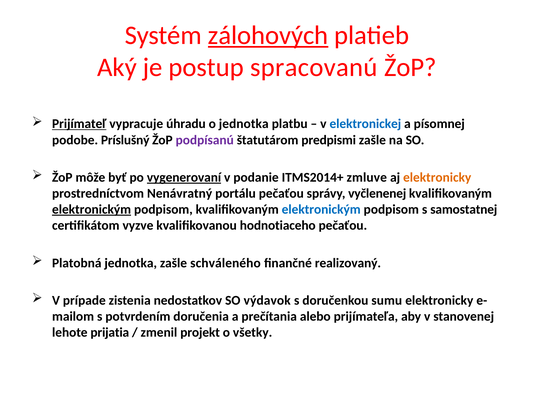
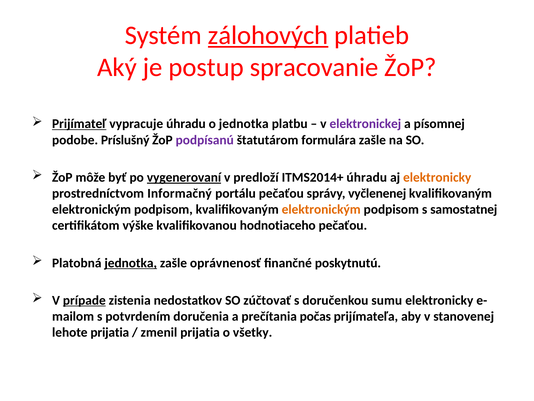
spracovanú: spracovanú -> spracovanie
elektronickej colour: blue -> purple
predpismi: predpismi -> formulára
podanie: podanie -> predloží
ITMS2014+ zmluve: zmluve -> úhradu
Nenávratný: Nenávratný -> Informačný
elektronickým at (92, 209) underline: present -> none
elektronickým at (321, 209) colour: blue -> orange
vyzve: vyzve -> výške
jednotka at (131, 263) underline: none -> present
schváleného: schváleného -> oprávnenosť
realizovaný: realizovaný -> poskytnutú
prípade underline: none -> present
výdavok: výdavok -> zúčtovať
alebo: alebo -> počas
zmenil projekt: projekt -> prijatia
